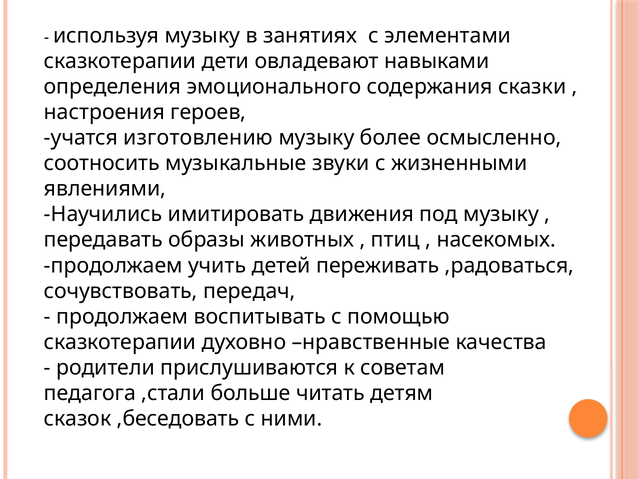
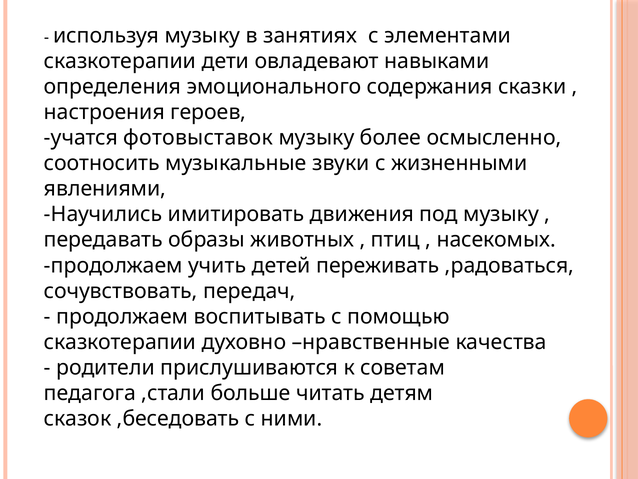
изготовлению: изготовлению -> фотовыставок
